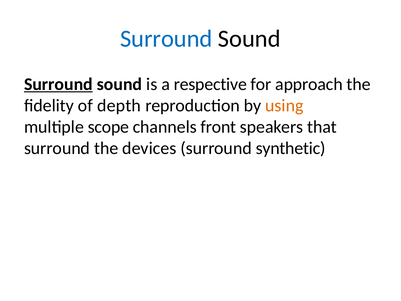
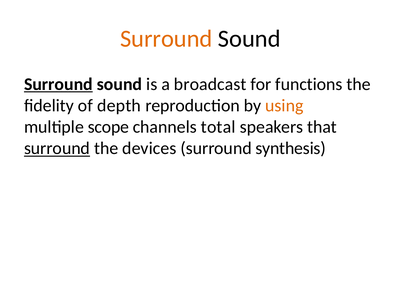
Surround at (166, 39) colour: blue -> orange
respective: respective -> broadcast
approach: approach -> functions
front: front -> total
surround at (57, 148) underline: none -> present
synthetic: synthetic -> synthesis
